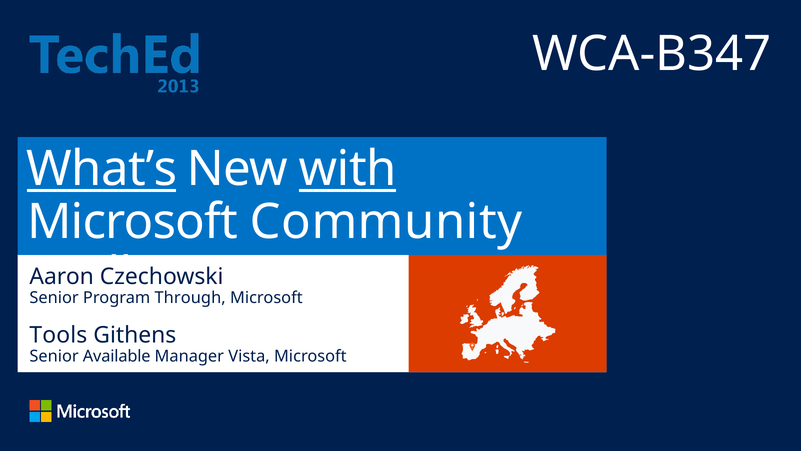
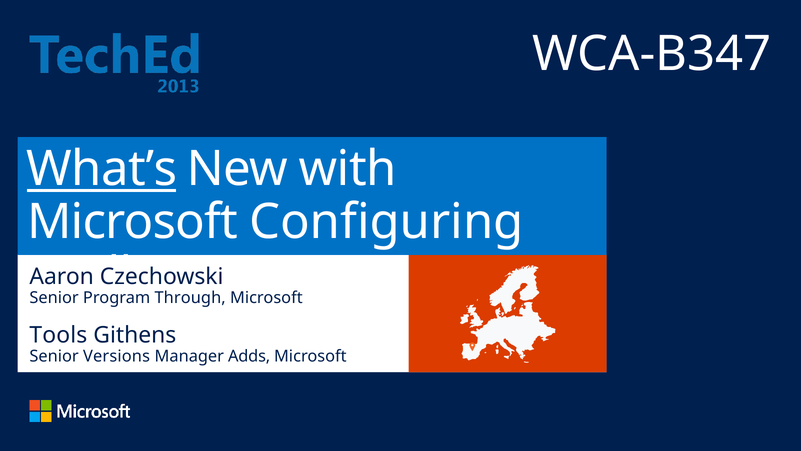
with underline: present -> none
Community: Community -> Configuring
Available: Available -> Versions
Vista: Vista -> Adds
